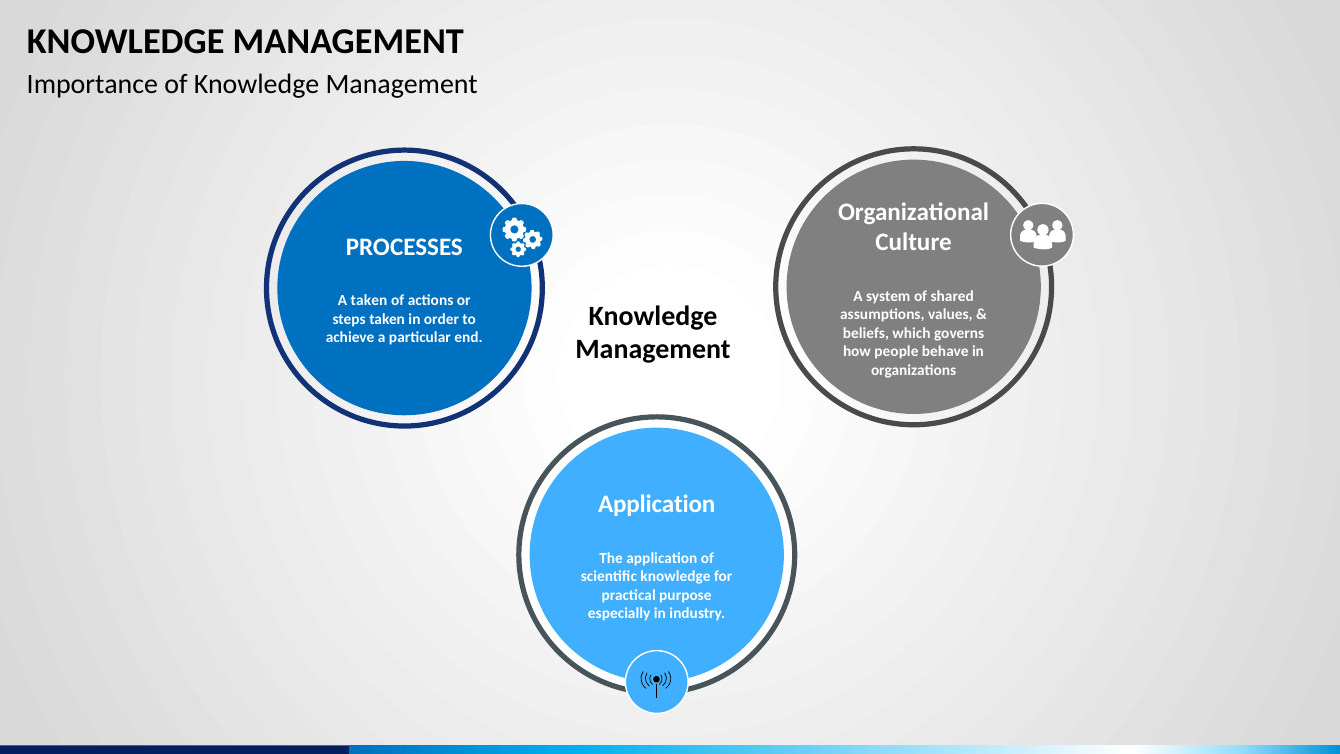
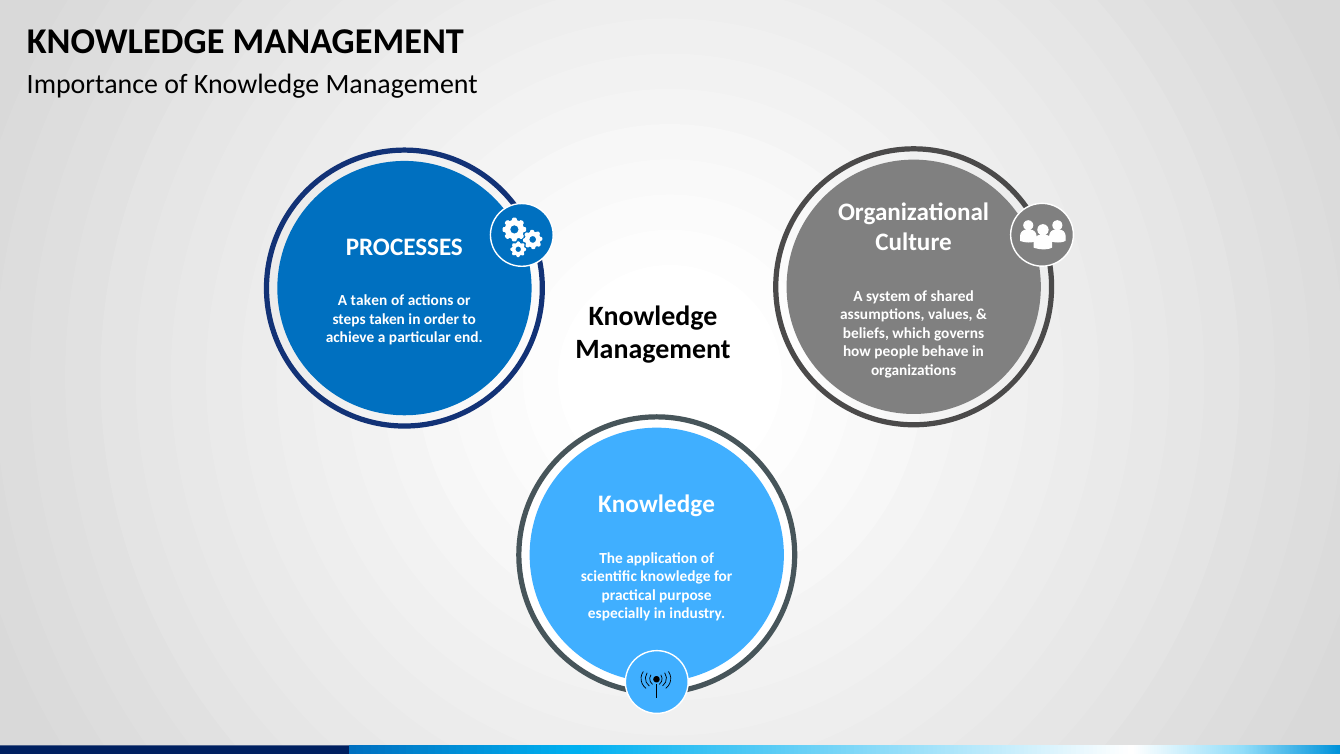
Application at (657, 504): Application -> Knowledge
